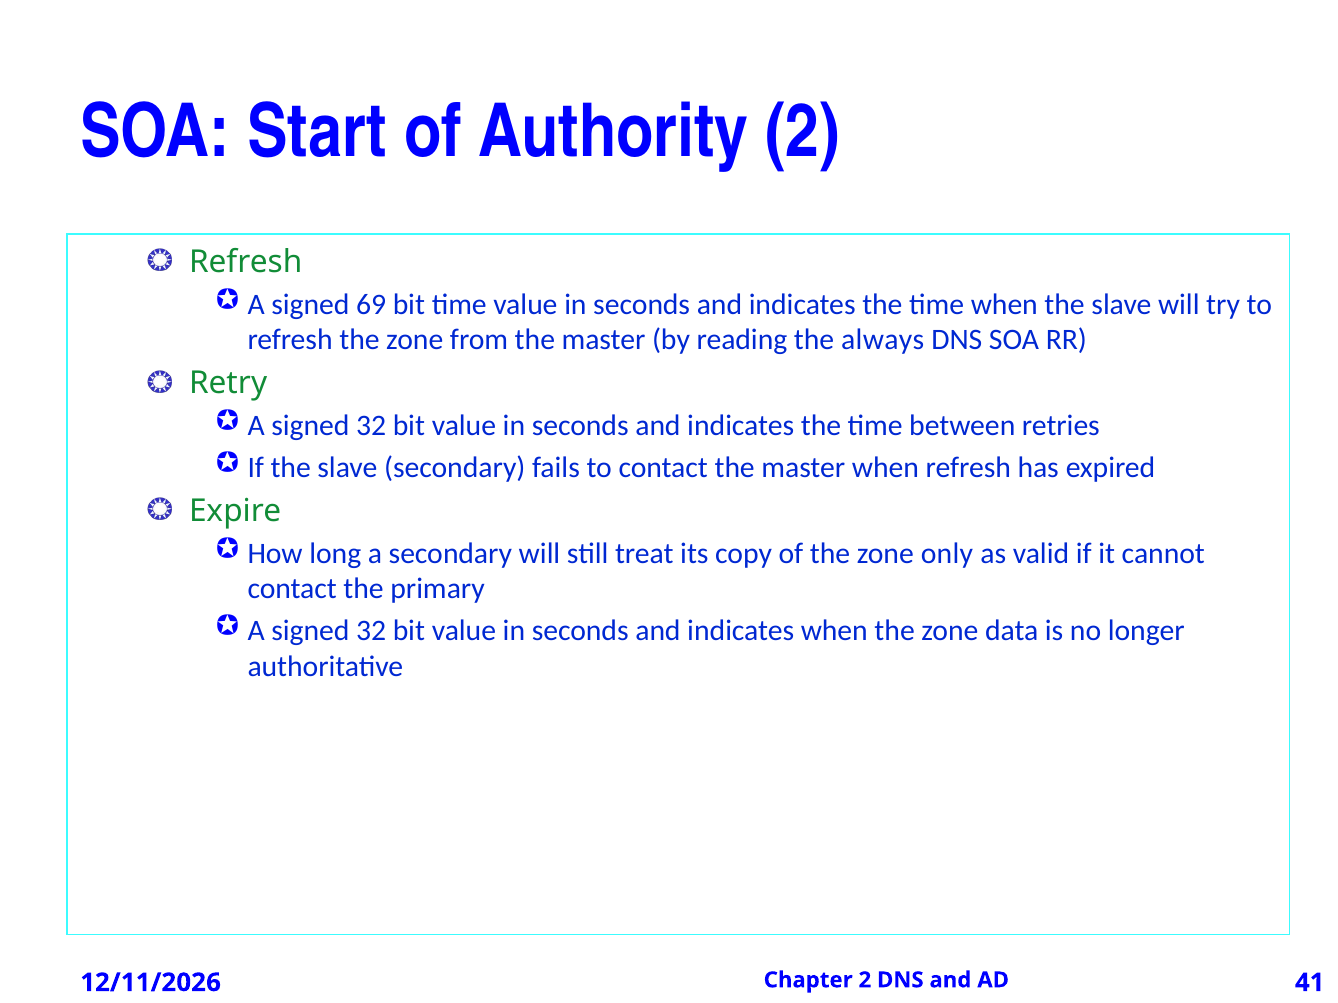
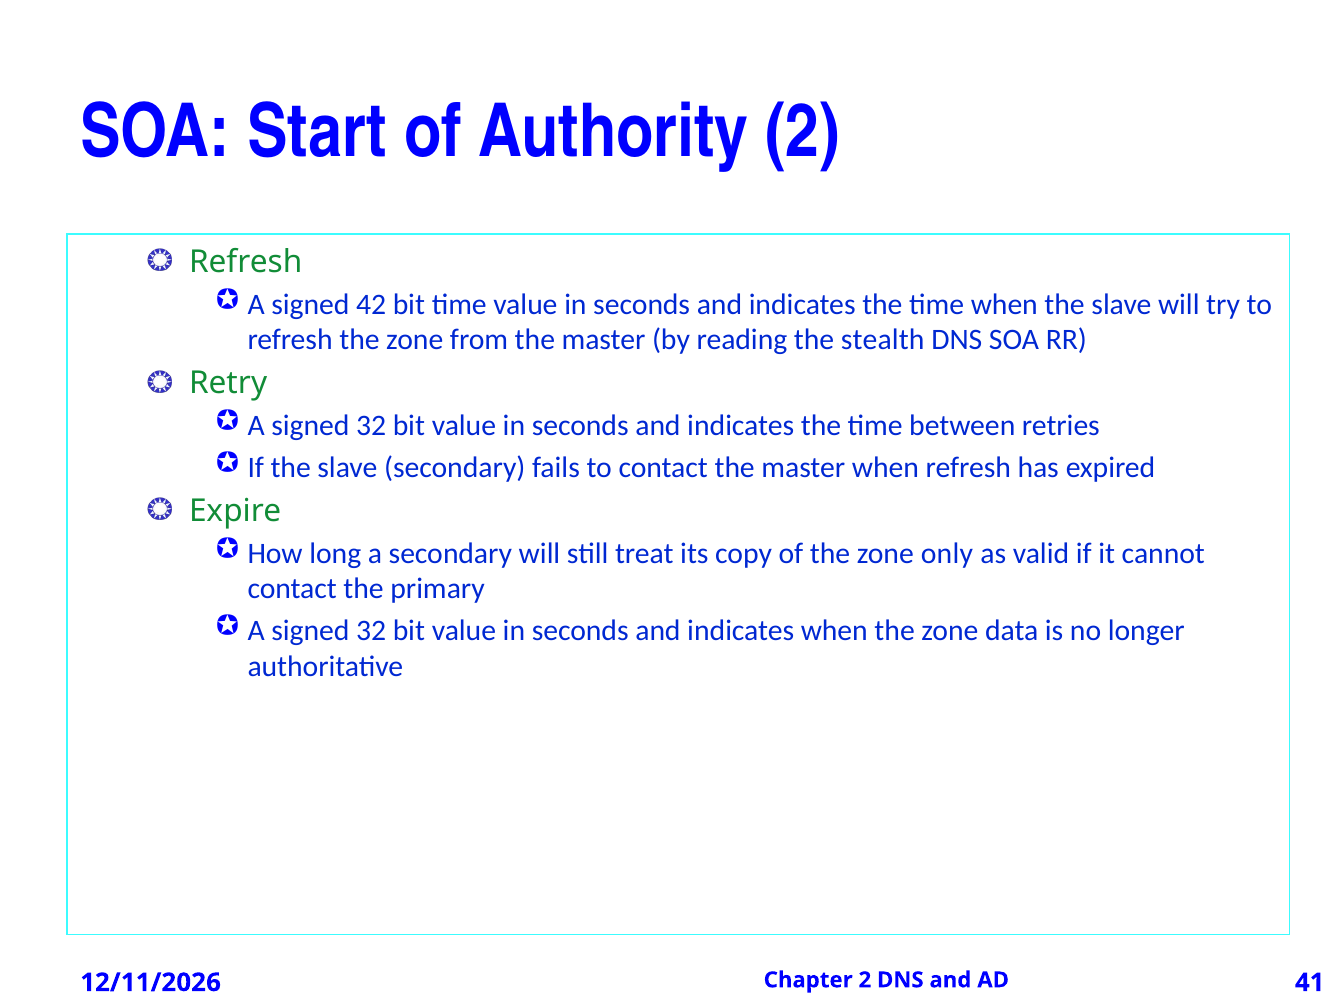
69: 69 -> 42
always: always -> stealth
